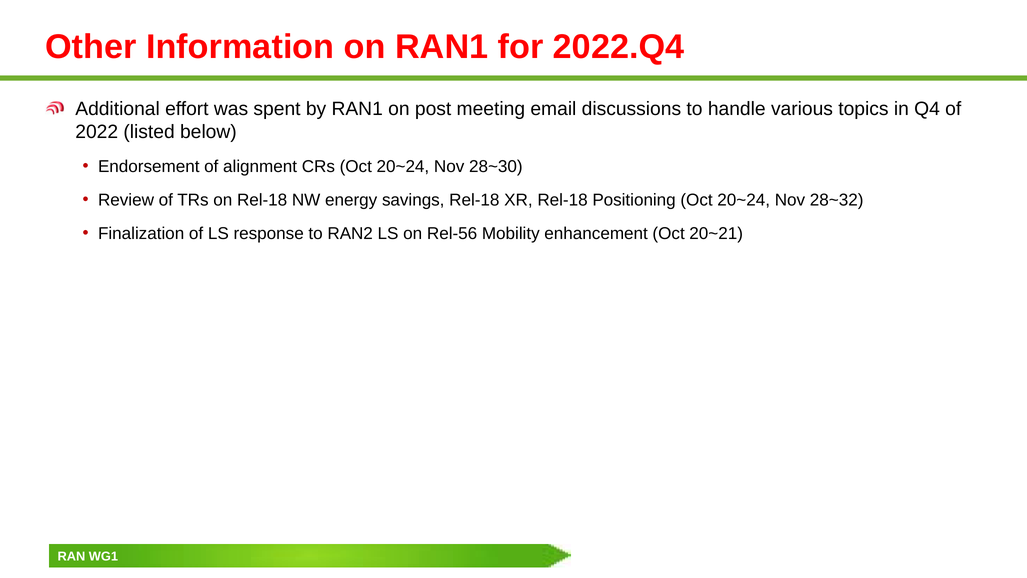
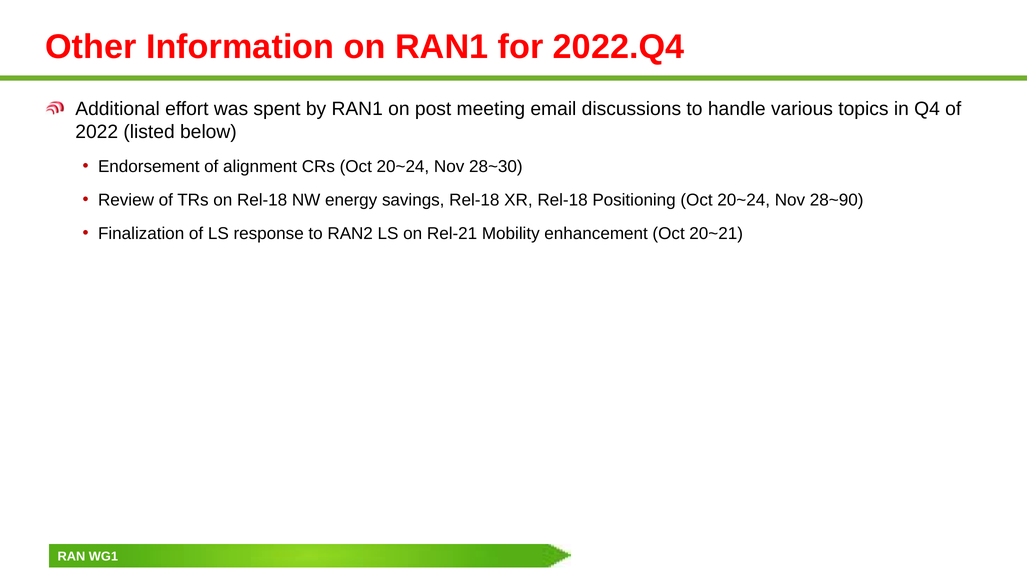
28~32: 28~32 -> 28~90
Rel-56: Rel-56 -> Rel-21
